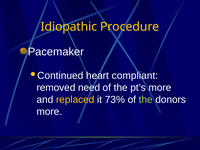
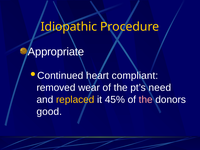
Pacemaker: Pacemaker -> Appropriate
need: need -> wear
pt’s more: more -> need
73%: 73% -> 45%
the at (146, 100) colour: light green -> pink
more at (49, 112): more -> good
